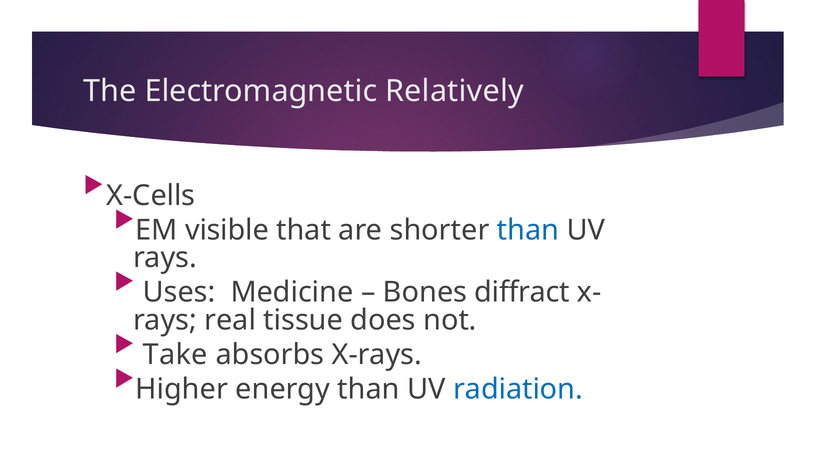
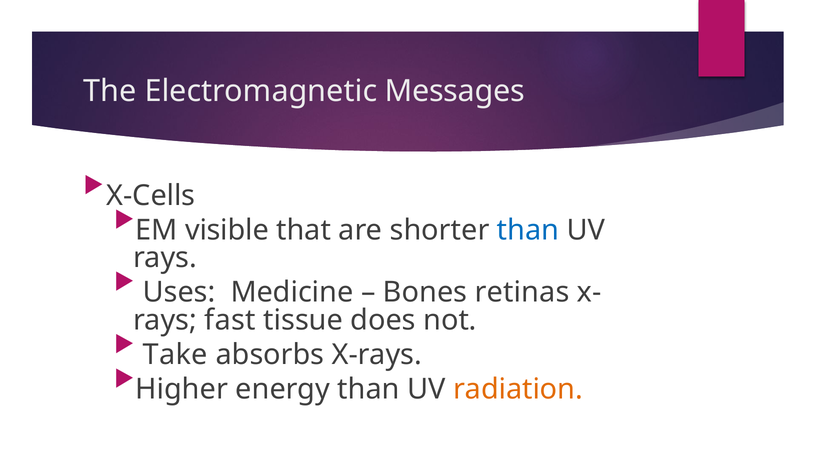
Relatively: Relatively -> Messages
diffract: diffract -> retinas
real: real -> fast
radiation colour: blue -> orange
